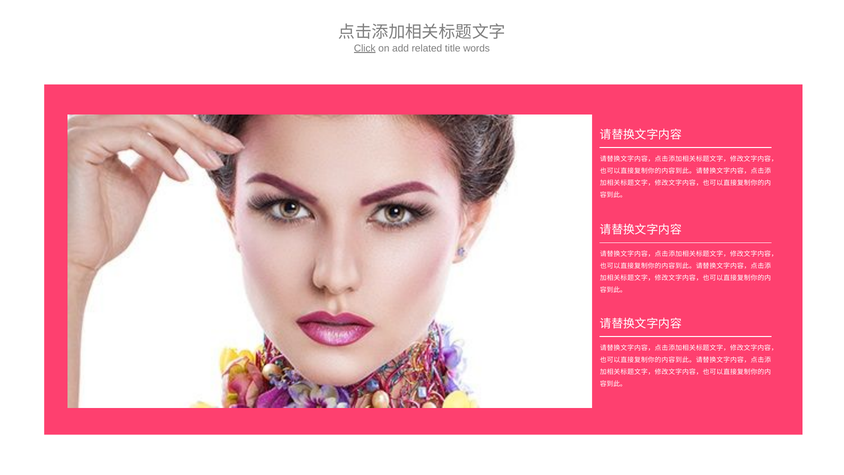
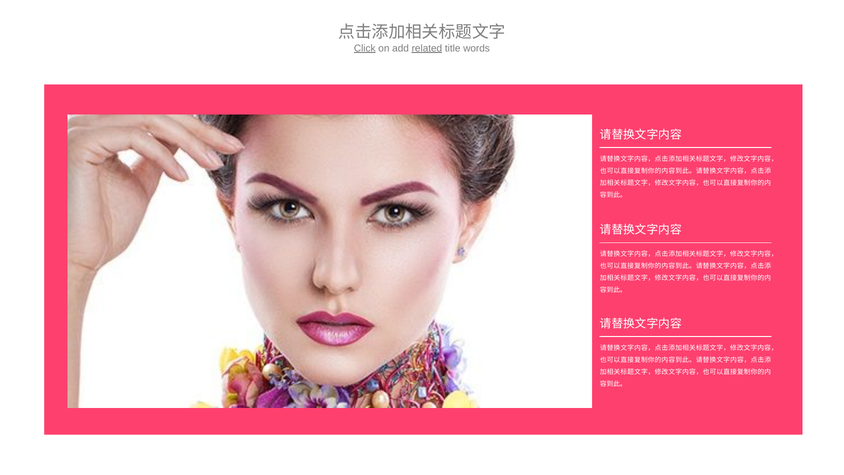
related underline: none -> present
